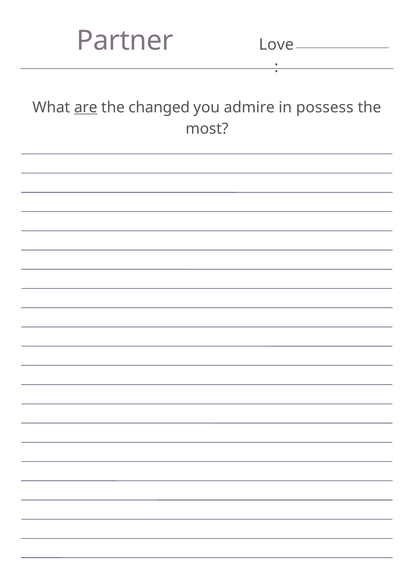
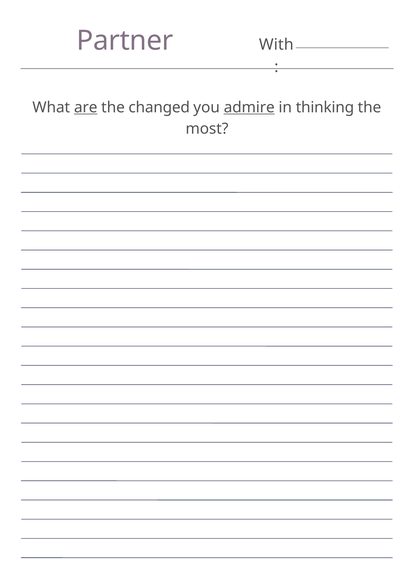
Love: Love -> With
admire underline: none -> present
possess: possess -> thinking
